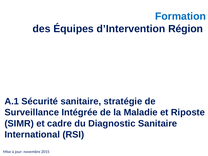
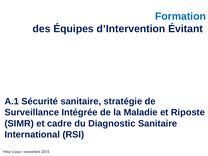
Région: Région -> Évitant
